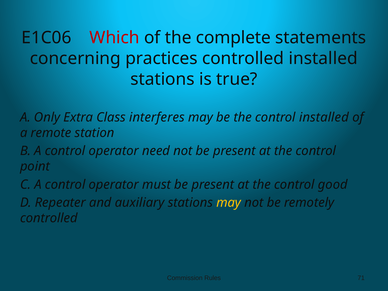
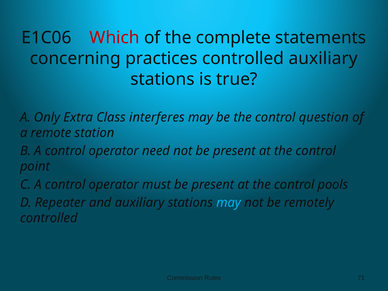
controlled installed: installed -> auxiliary
control installed: installed -> question
good: good -> pools
may at (229, 203) colour: yellow -> light blue
